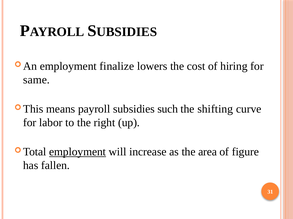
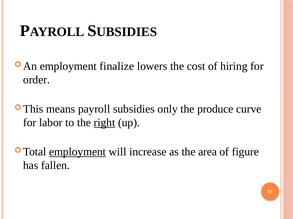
same: same -> order
such: such -> only
shifting: shifting -> produce
right underline: none -> present
